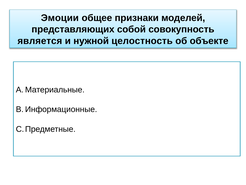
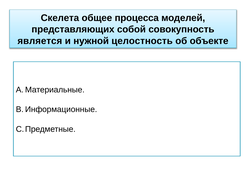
Эмоции: Эмоции -> Скелета
признаки: признаки -> процесса
